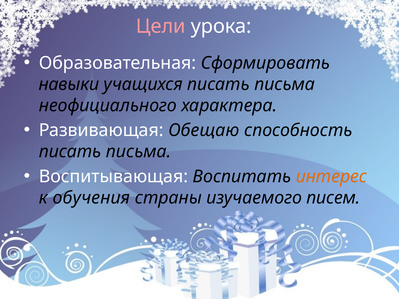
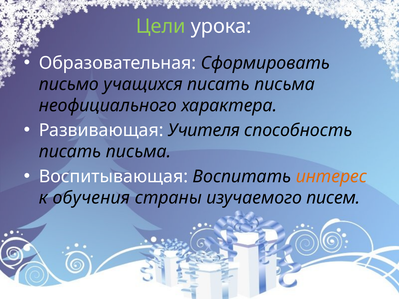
Цели colour: pink -> light green
навыки: навыки -> письмо
Обещаю: Обещаю -> Учителя
